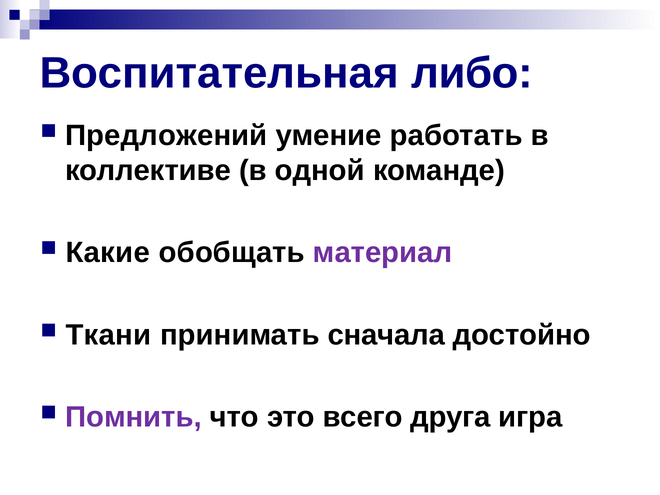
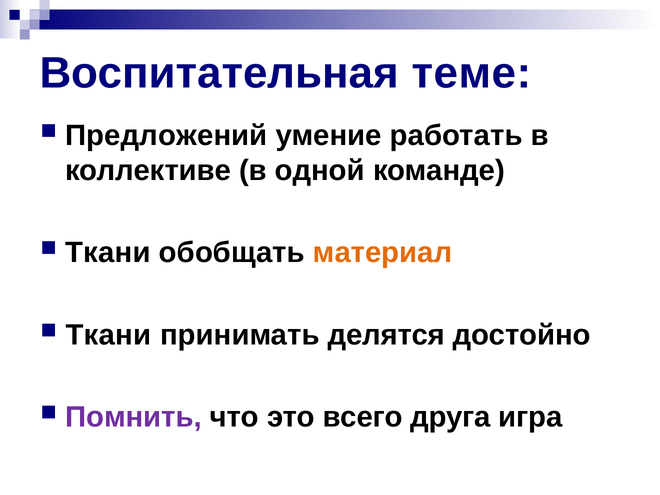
либо: либо -> теме
Какие at (108, 253): Какие -> Ткани
материал colour: purple -> orange
сначала: сначала -> делятся
